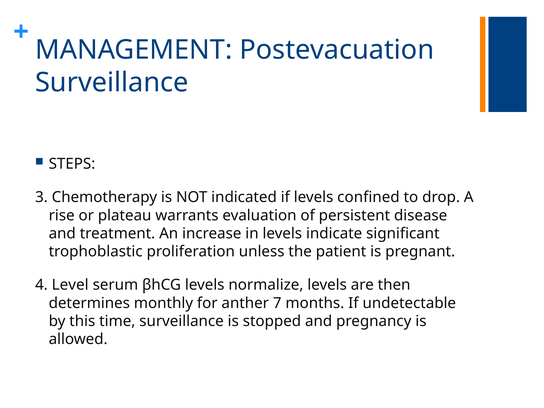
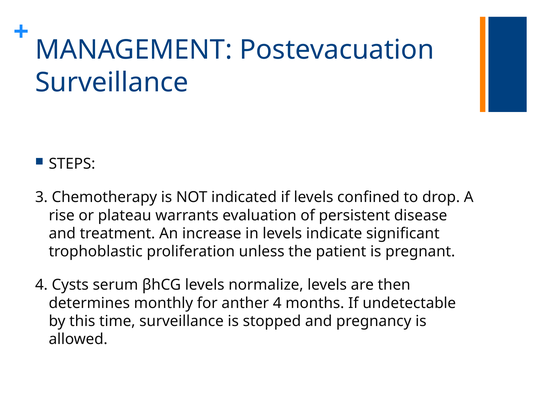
Level: Level -> Cysts
anther 7: 7 -> 4
